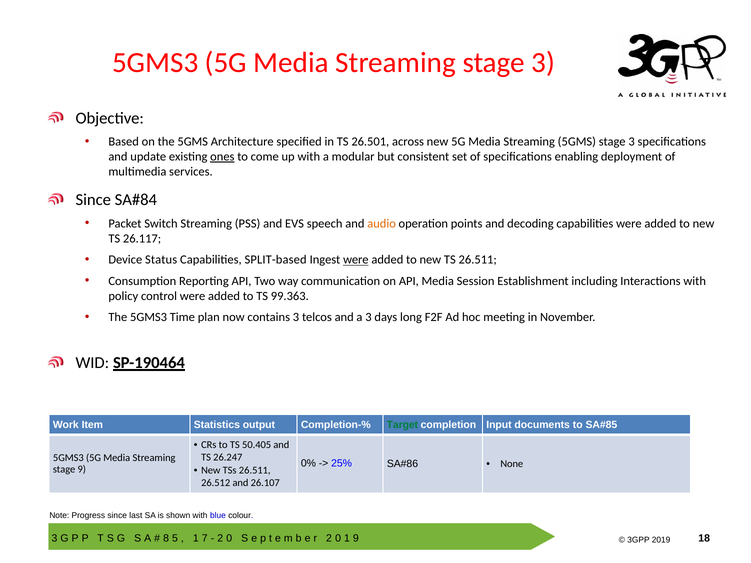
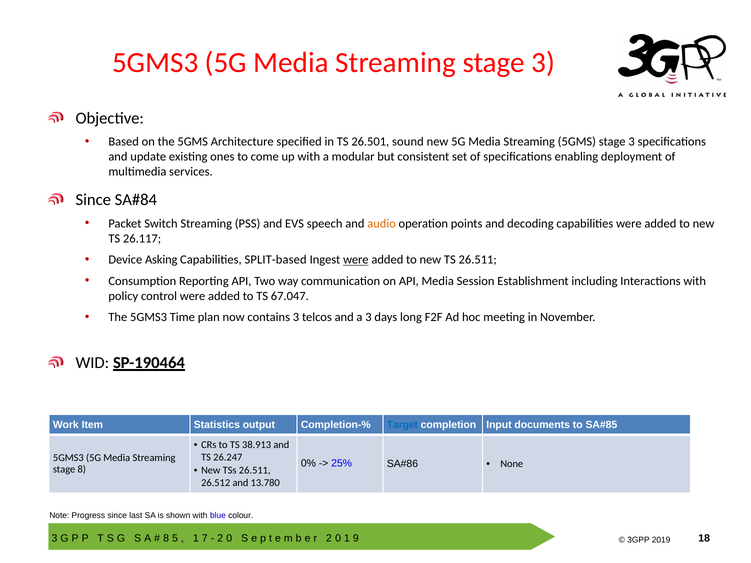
across: across -> sound
ones underline: present -> none
Status: Status -> Asking
99.363: 99.363 -> 67.047
Target colour: green -> blue
50.405: 50.405 -> 38.913
stage 9: 9 -> 8
26.107: 26.107 -> 13.780
